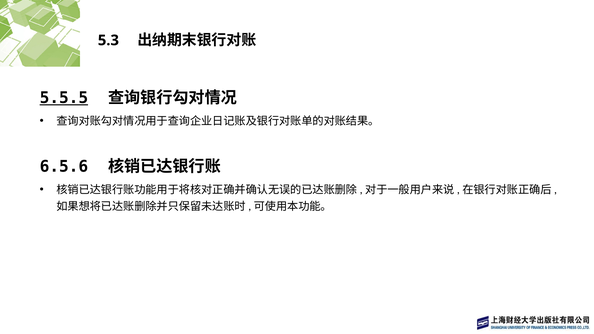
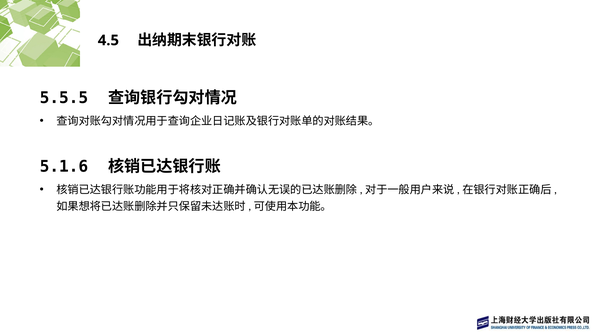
5.3: 5.3 -> 4.5
5.5.5 underline: present -> none
6.5.6: 6.5.6 -> 5.1.6
